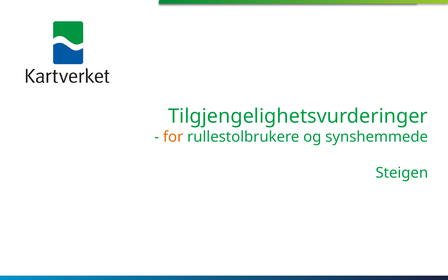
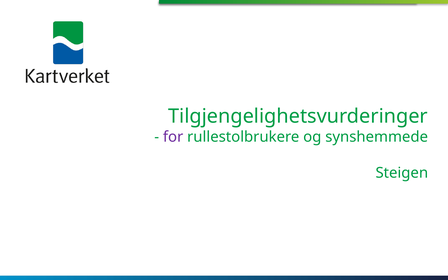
for colour: orange -> purple
